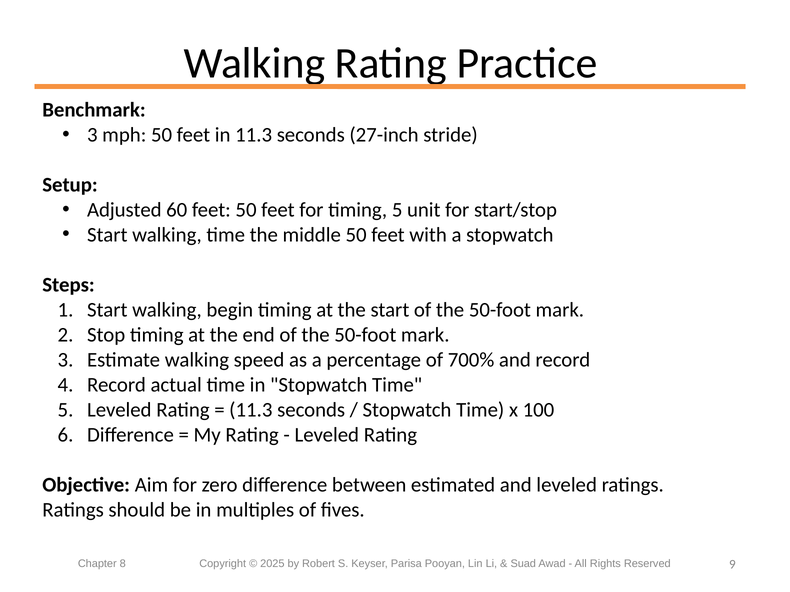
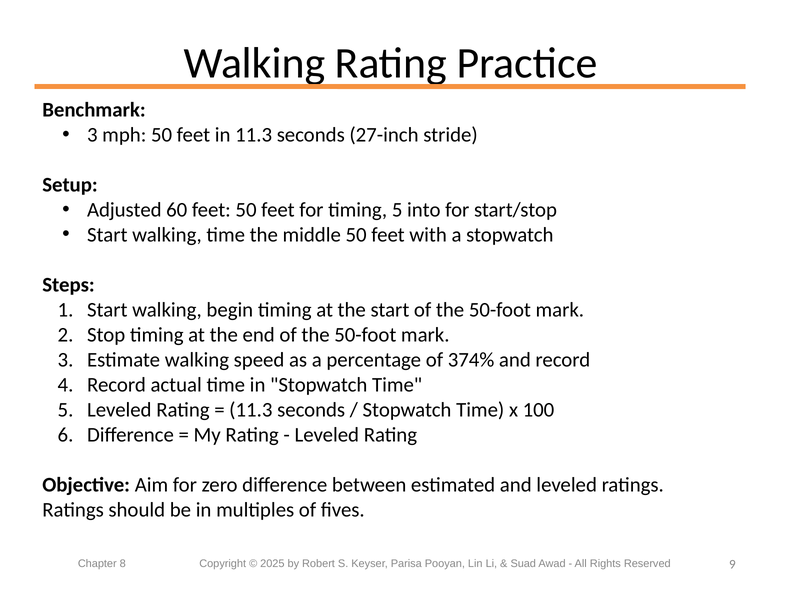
unit: unit -> into
700%: 700% -> 374%
